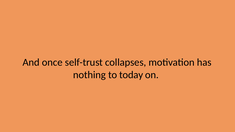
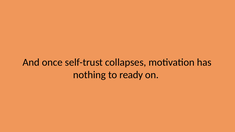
today: today -> ready
